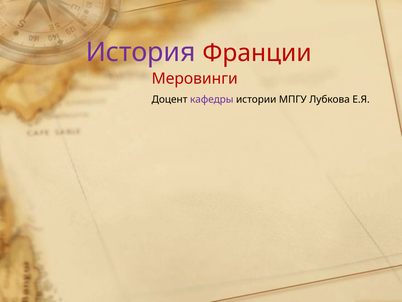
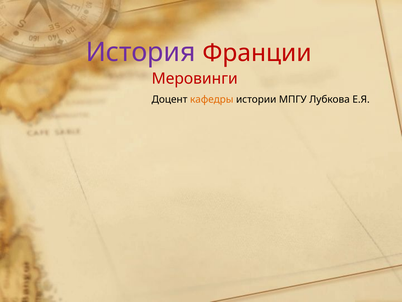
кафедры colour: purple -> orange
